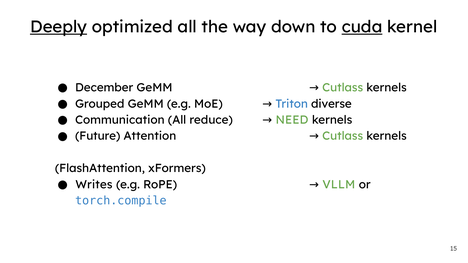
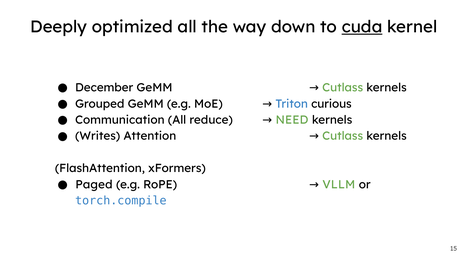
Deeply underline: present -> none
diverse: diverse -> curious
Future: Future -> Writes
Writes: Writes -> Paged
